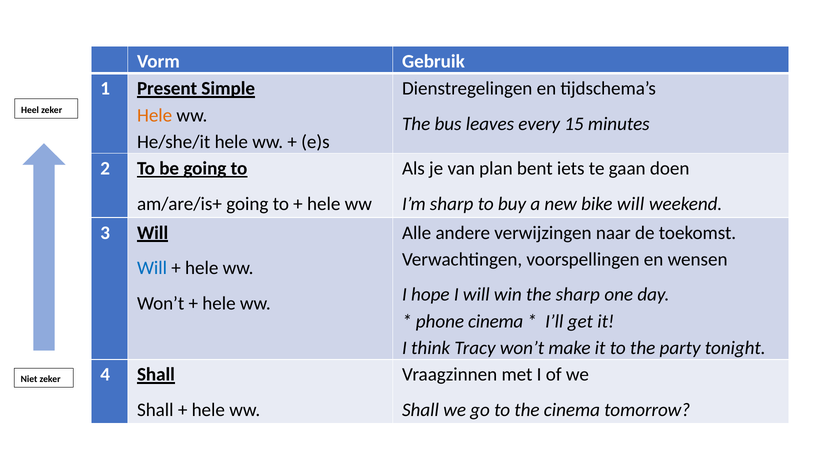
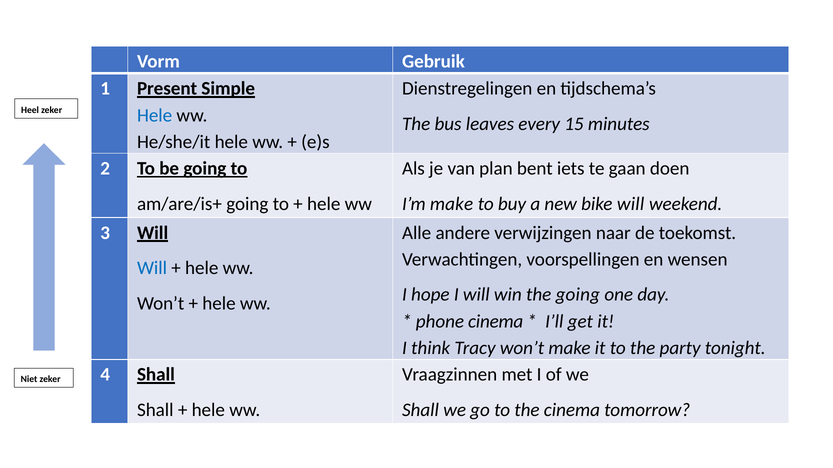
Hele at (155, 115) colour: orange -> blue
I’m sharp: sharp -> make
the sharp: sharp -> going
